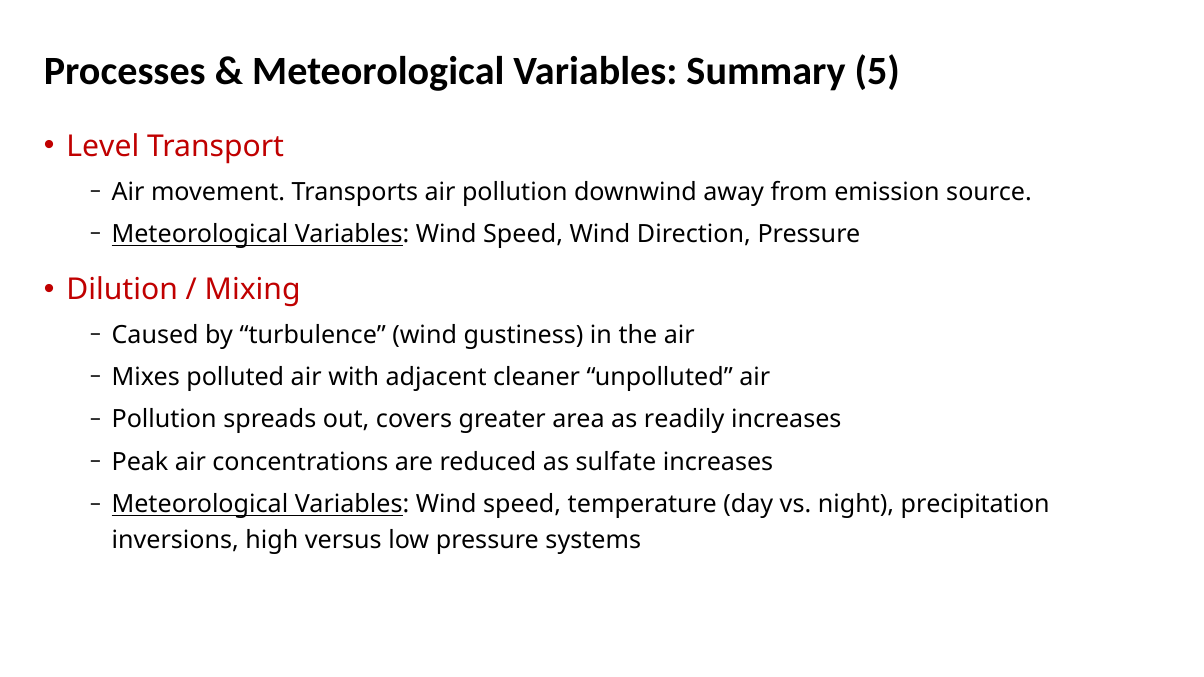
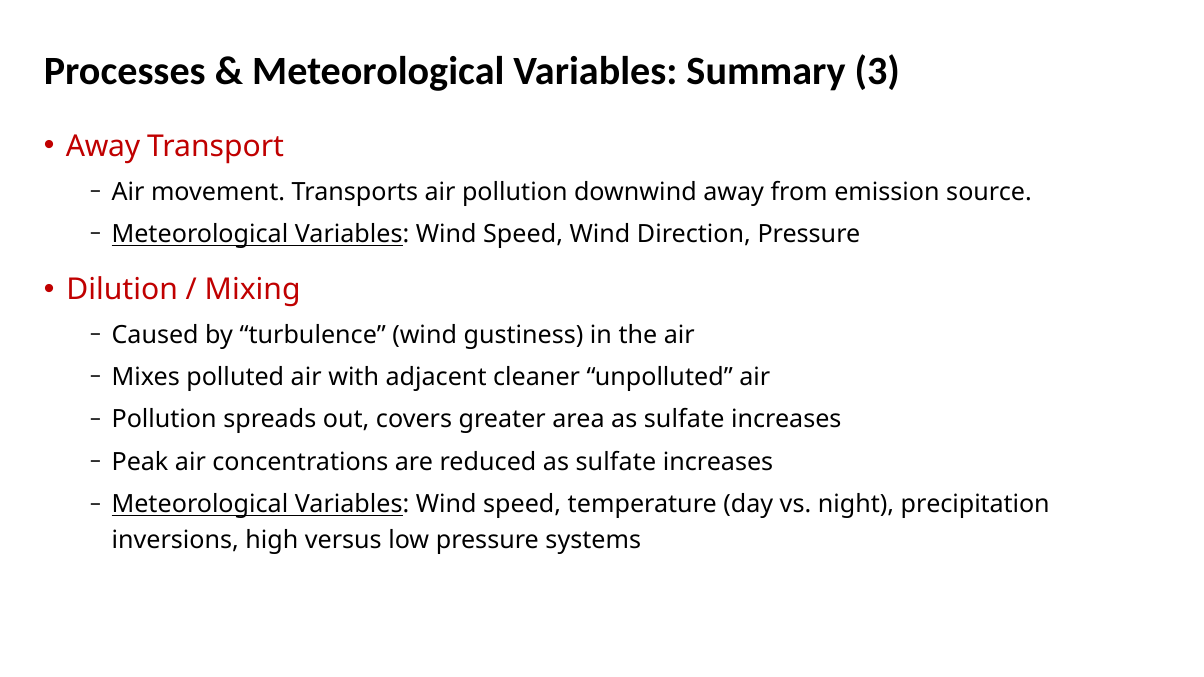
5: 5 -> 3
Level at (103, 147): Level -> Away
area as readily: readily -> sulfate
